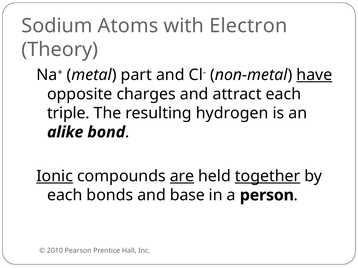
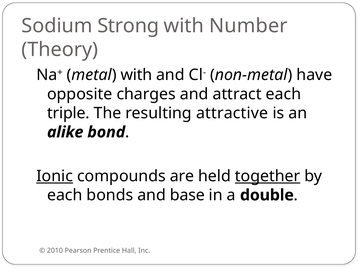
Atoms: Atoms -> Strong
Electron: Electron -> Number
metal part: part -> with
have underline: present -> none
hydrogen: hydrogen -> attractive
are underline: present -> none
person: person -> double
